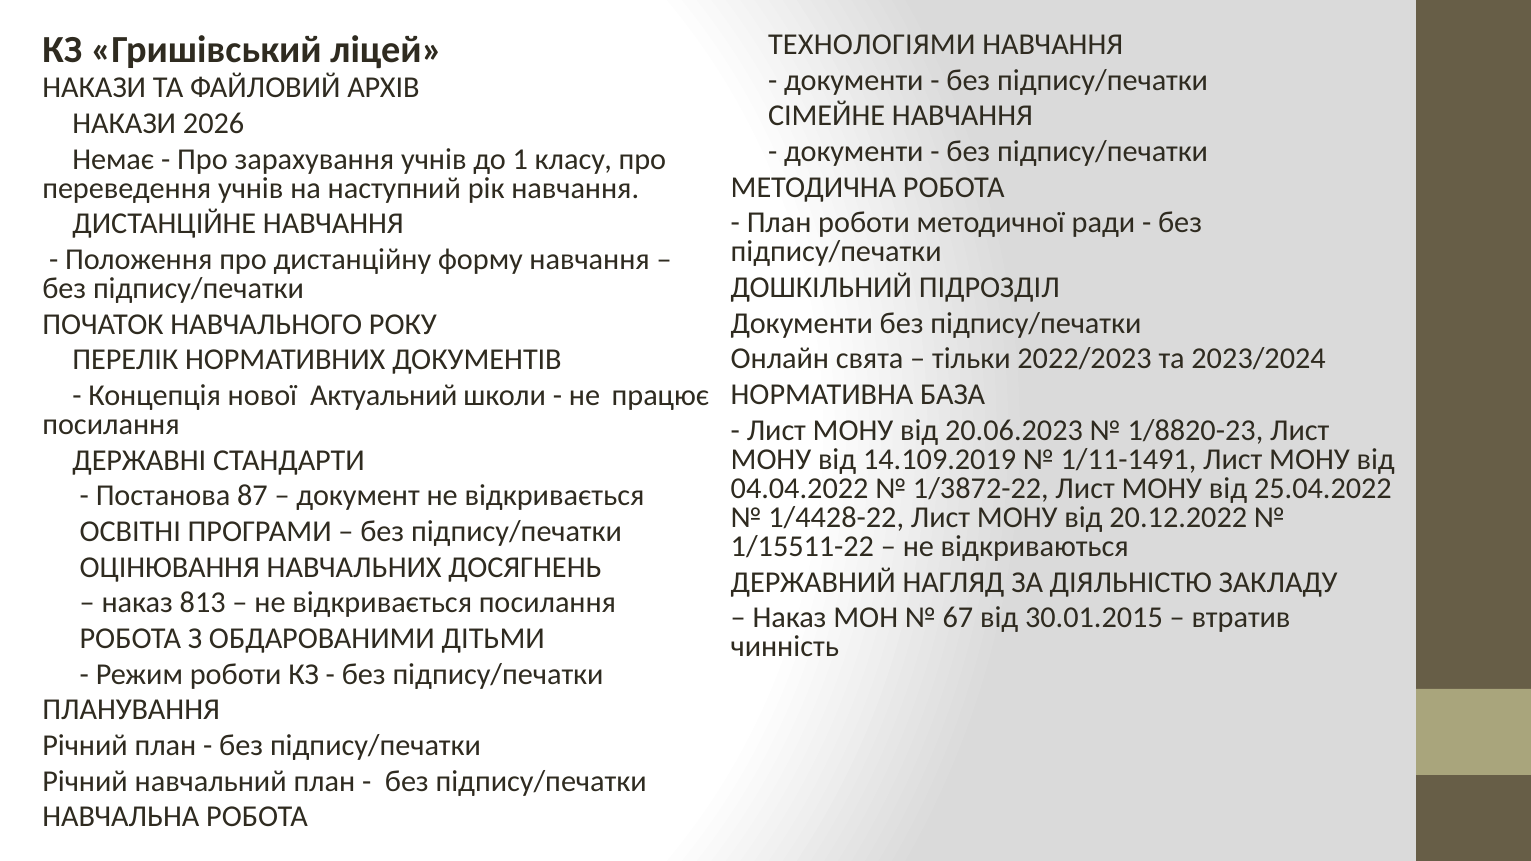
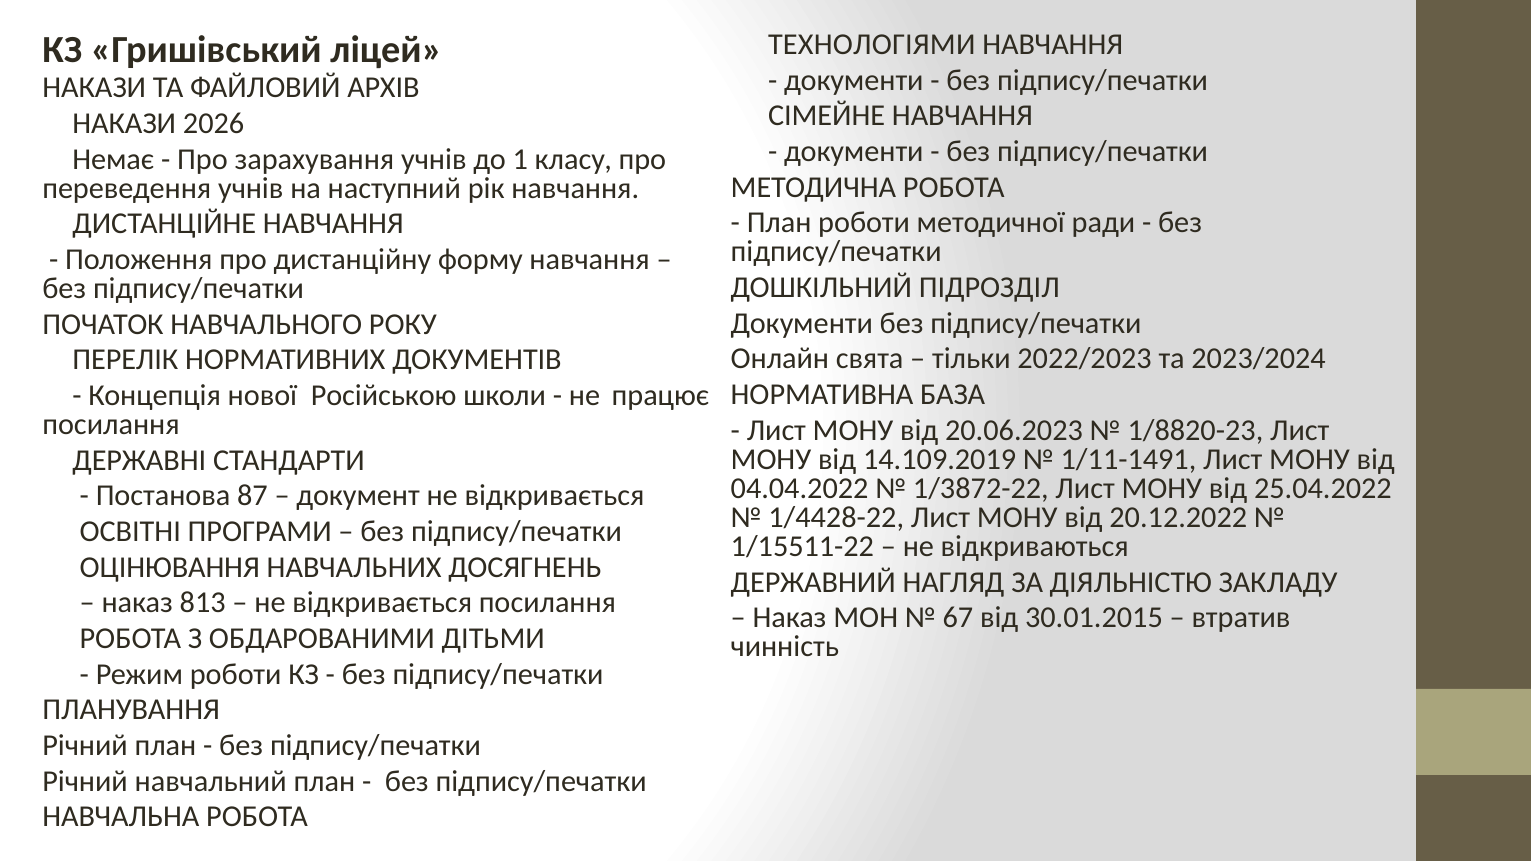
Актуальний: Актуальний -> Російською
